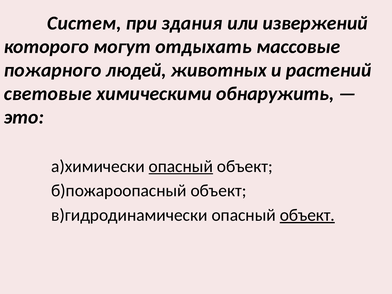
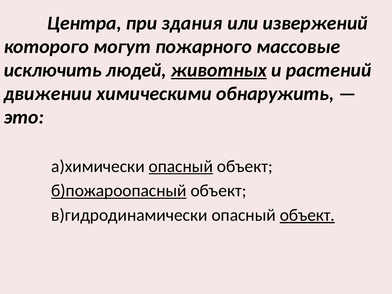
Систем: Систем -> Центра
отдыхать: отдыхать -> пожарного
пожарного: пожарного -> исключить
животных underline: none -> present
световые: световые -> движении
б)пожароопасный underline: none -> present
